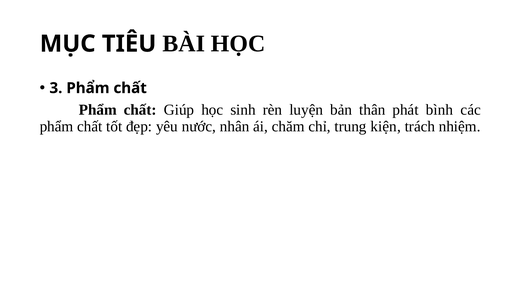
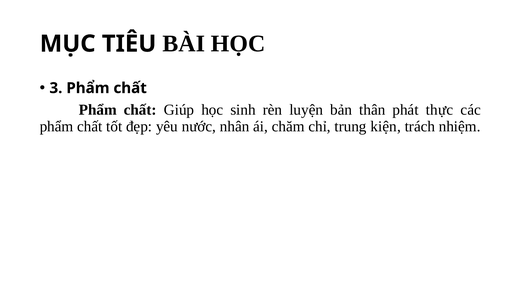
bình: bình -> thực
